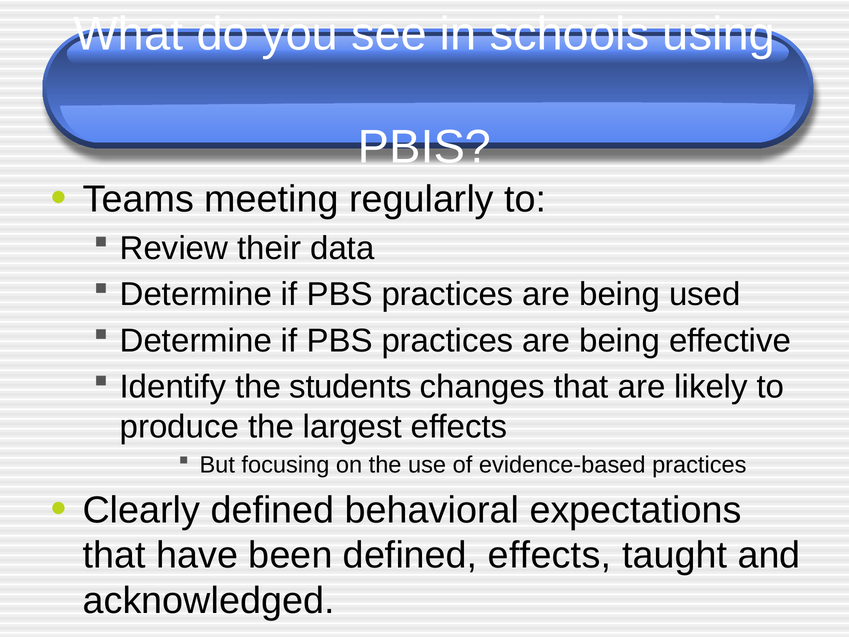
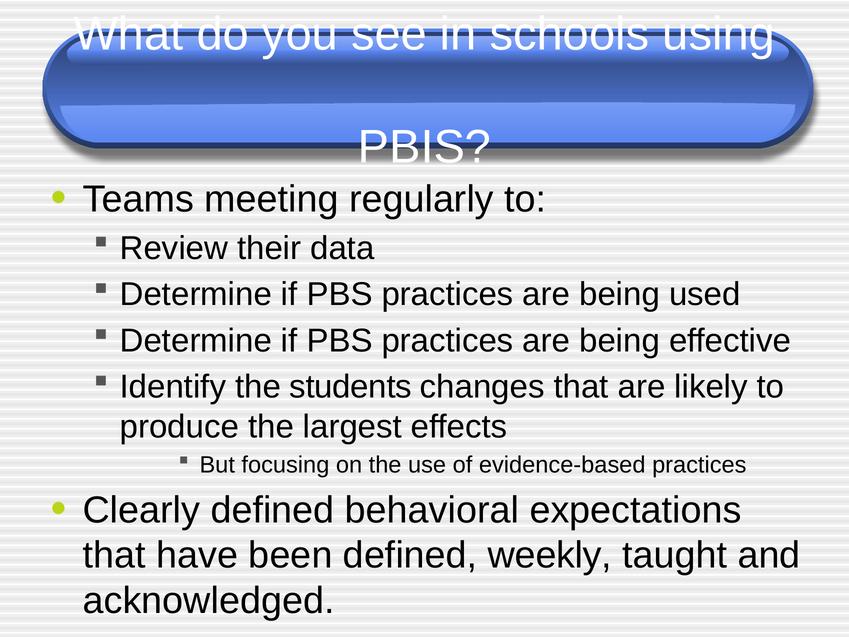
defined effects: effects -> weekly
